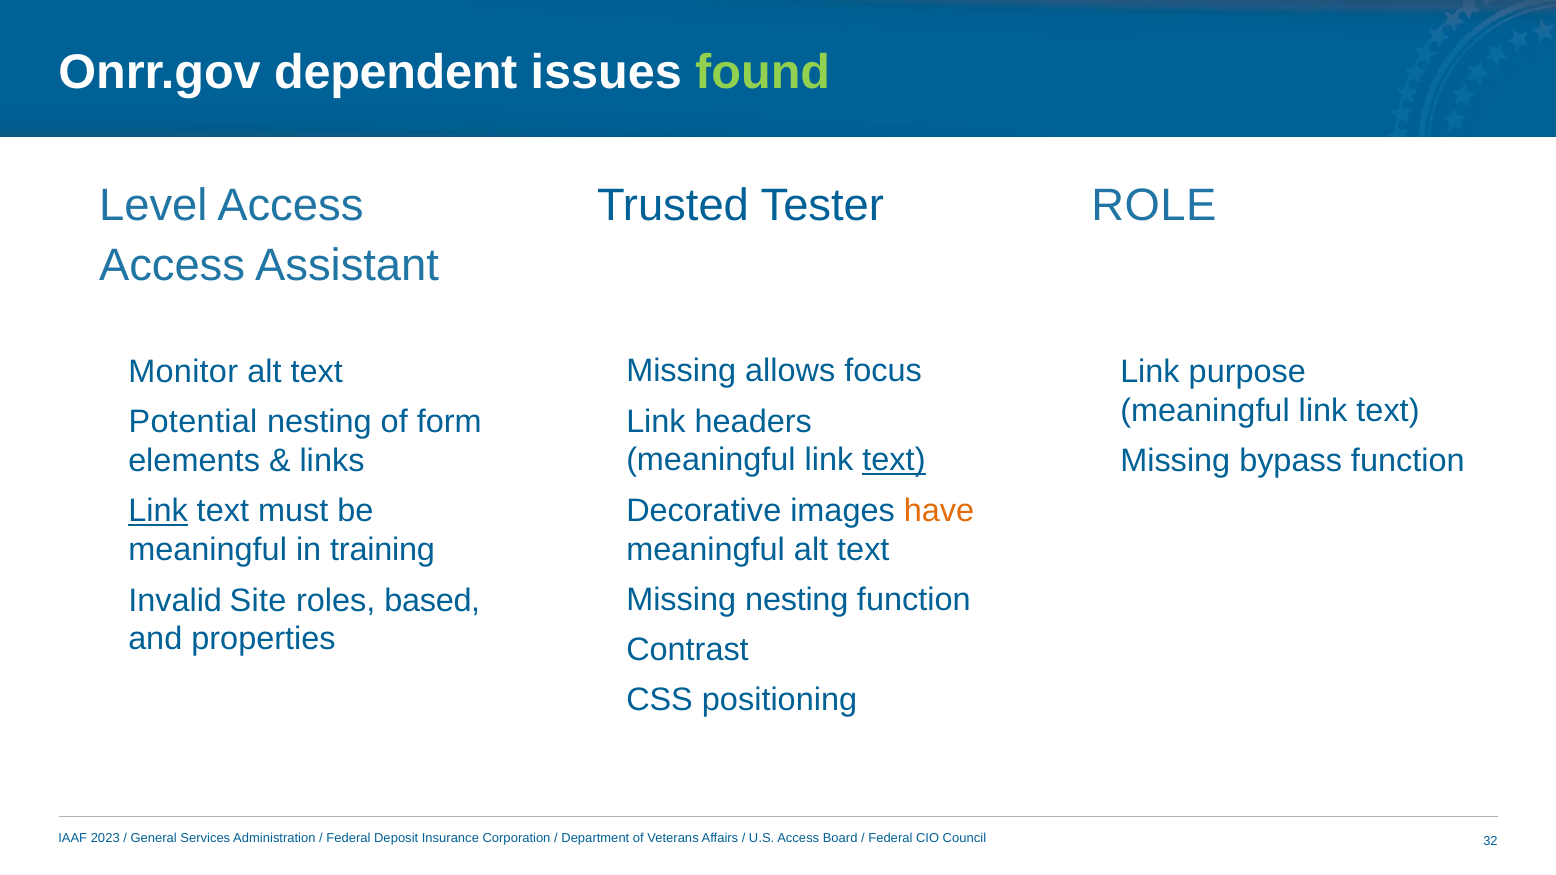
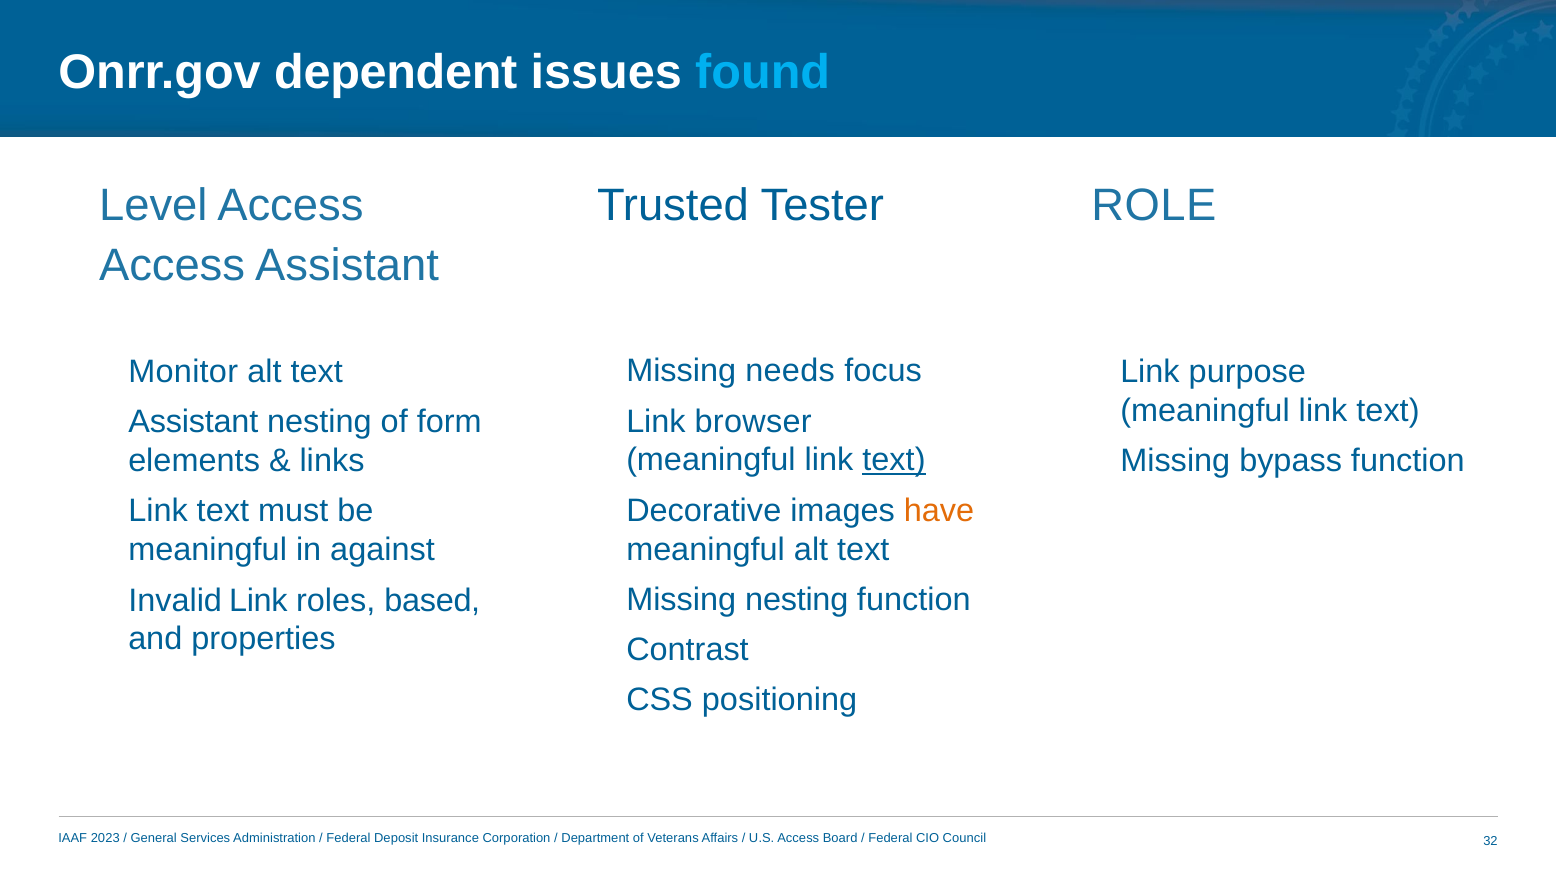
found colour: light green -> light blue
allows: allows -> needs
headers: headers -> browser
Potential at (193, 422): Potential -> Assistant
Link at (158, 511) underline: present -> none
training: training -> against
Invalid Site: Site -> Link
